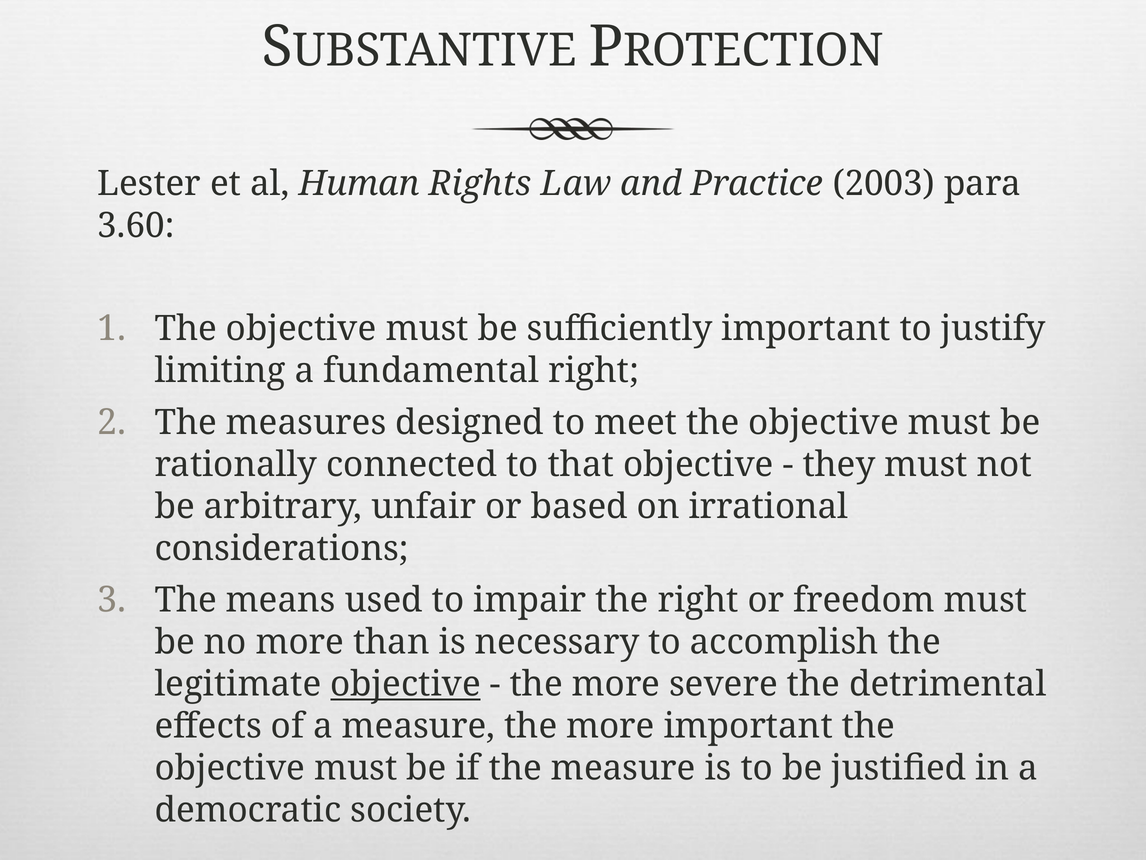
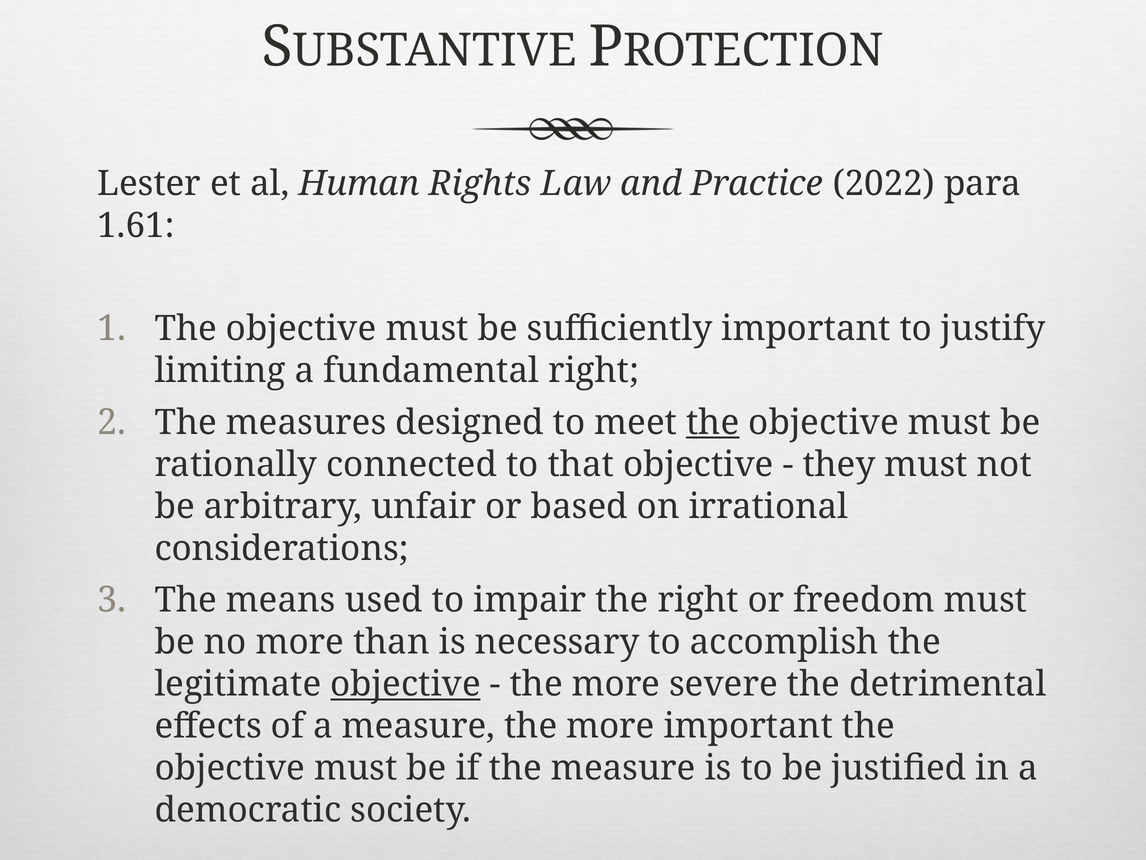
2003: 2003 -> 2022
3.60: 3.60 -> 1.61
the at (713, 422) underline: none -> present
